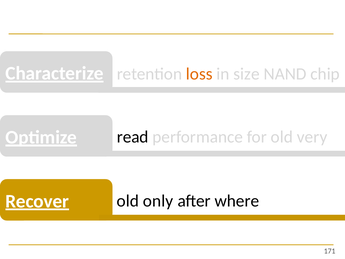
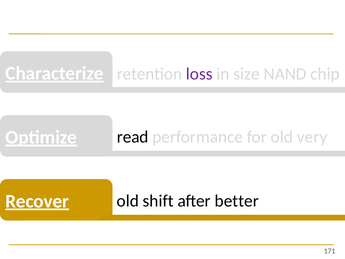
loss colour: orange -> purple
only: only -> shift
where: where -> better
